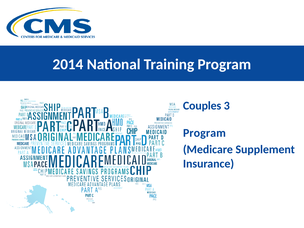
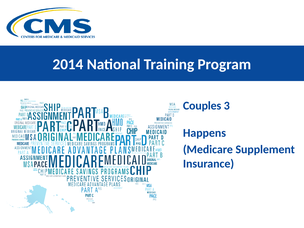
Program at (204, 133): Program -> Happens
